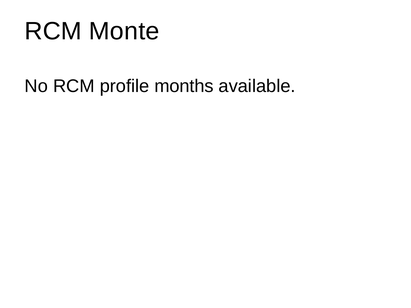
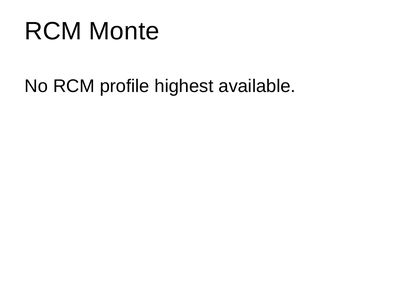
months: months -> highest
